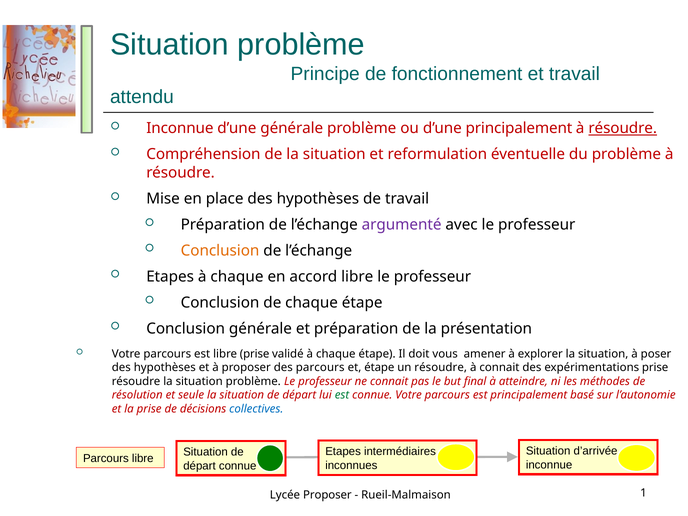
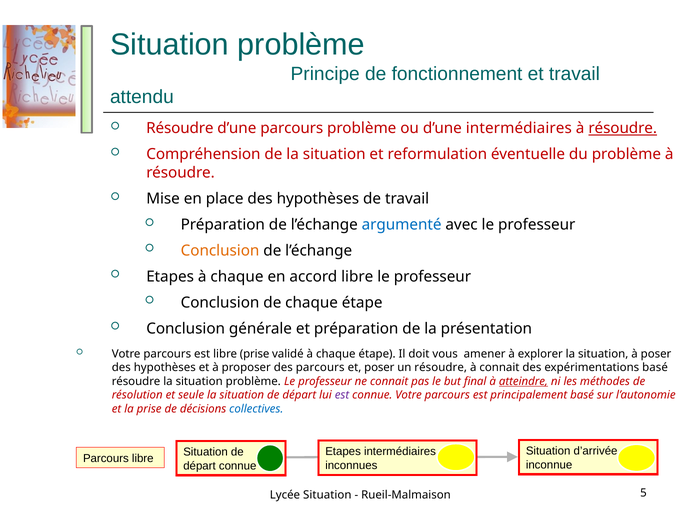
Inconnue at (180, 128): Inconnue -> Résoudre
d’une générale: générale -> parcours
d’une principalement: principalement -> intermédiaires
argumenté colour: purple -> blue
et étape: étape -> poser
expérimentations prise: prise -> basé
atteindre underline: none -> present
est at (342, 395) colour: green -> purple
Lycée Proposer: Proposer -> Situation
1: 1 -> 5
